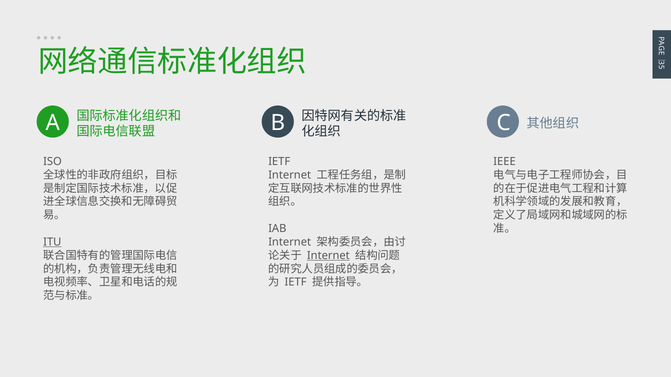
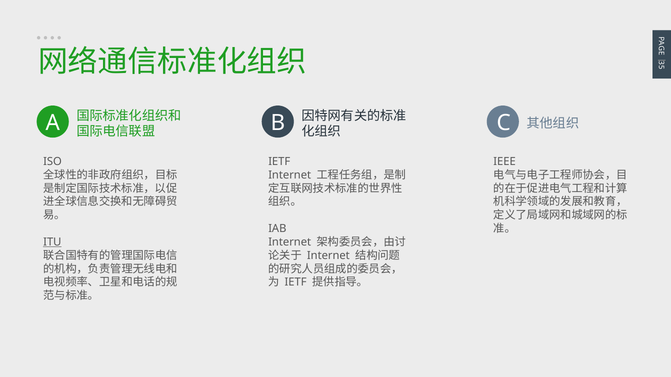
Internet at (328, 256) underline: present -> none
